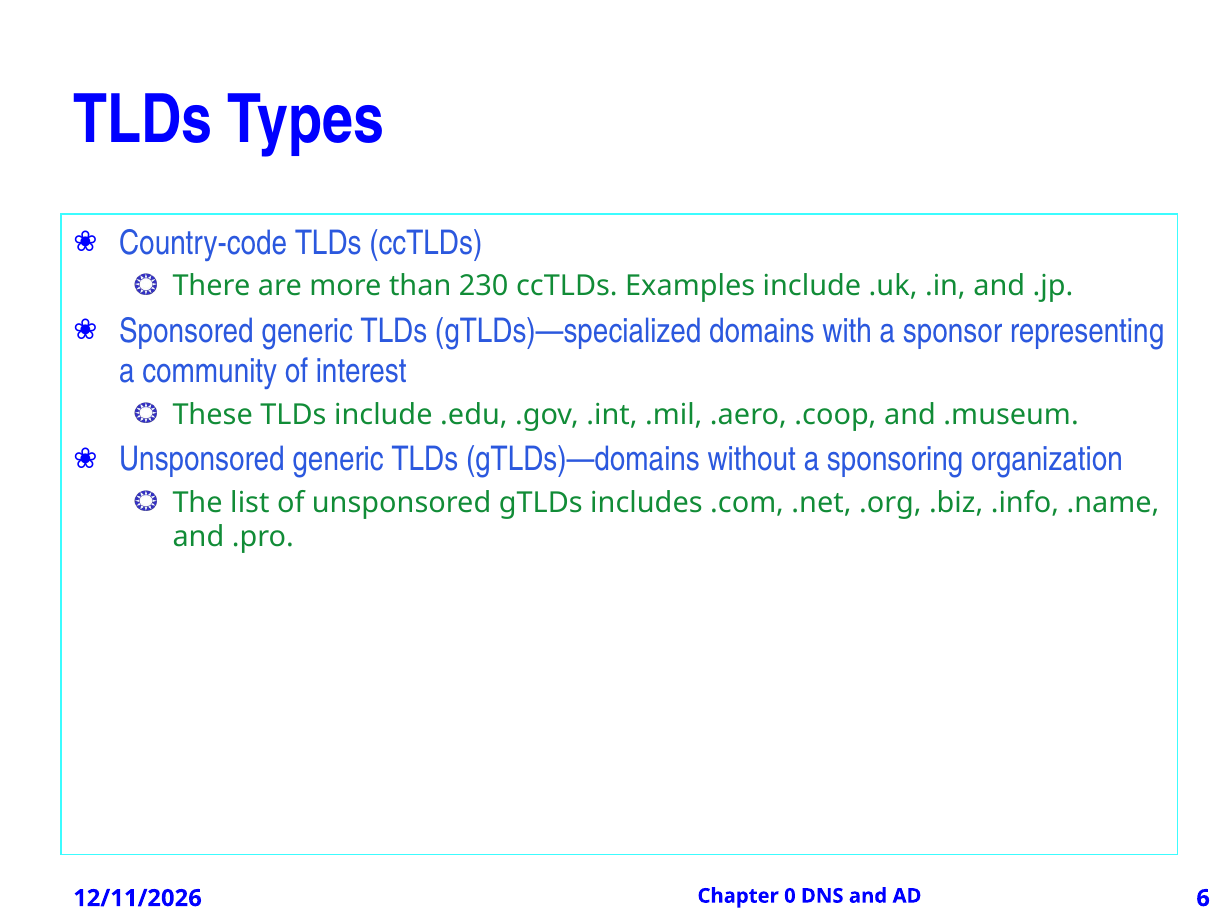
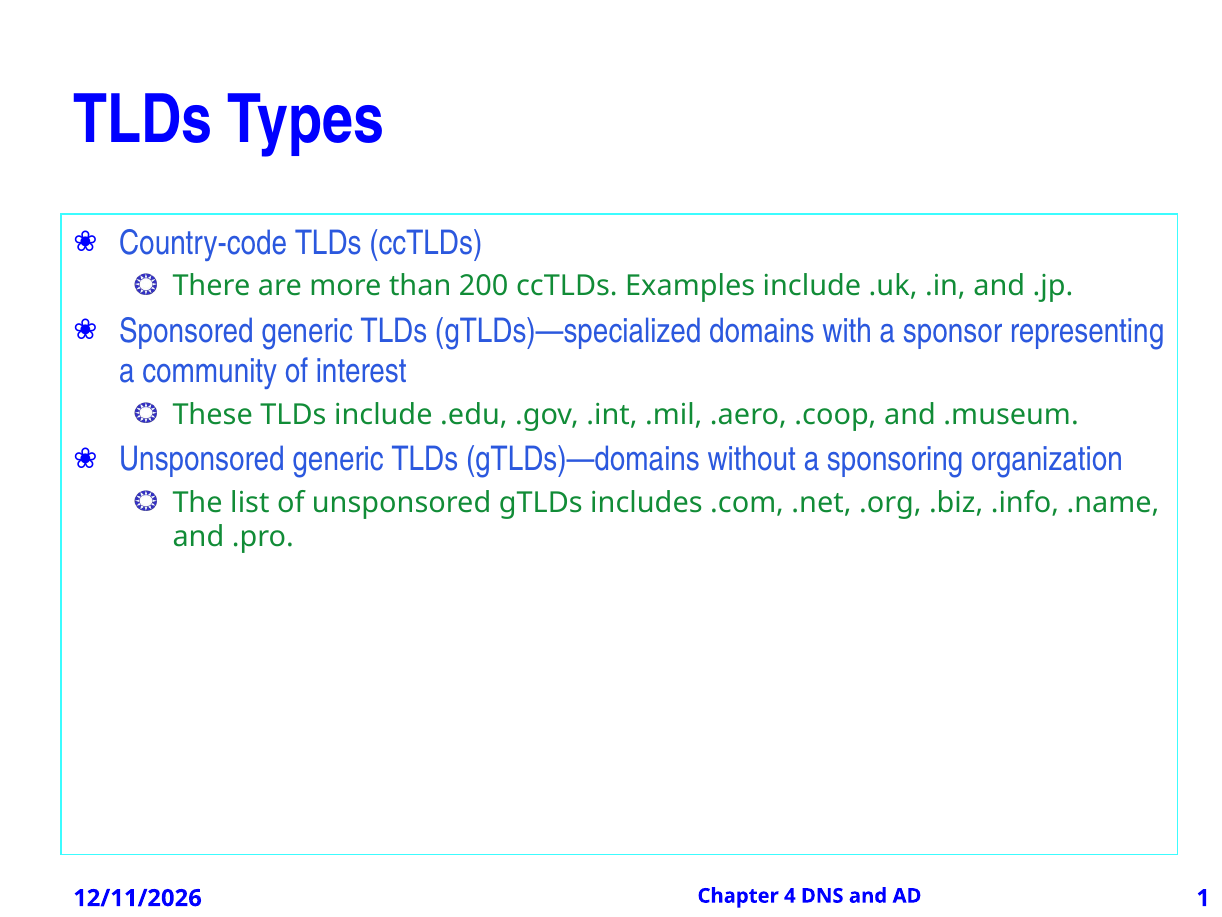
230: 230 -> 200
0: 0 -> 4
6: 6 -> 1
